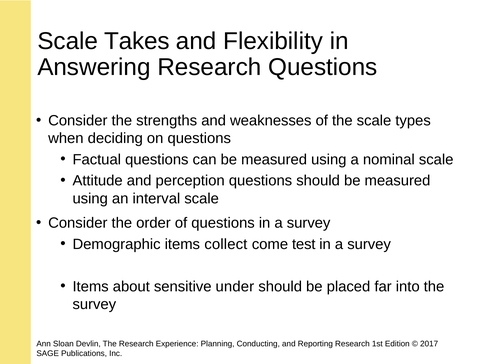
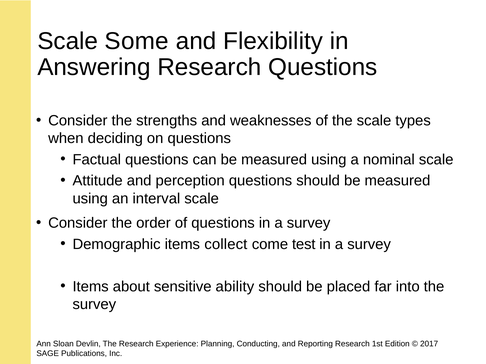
Takes: Takes -> Some
under: under -> ability
